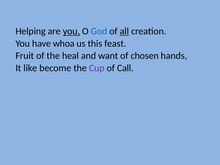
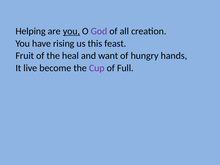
God colour: blue -> purple
all underline: present -> none
whoa: whoa -> rising
chosen: chosen -> hungry
like: like -> live
Call: Call -> Full
